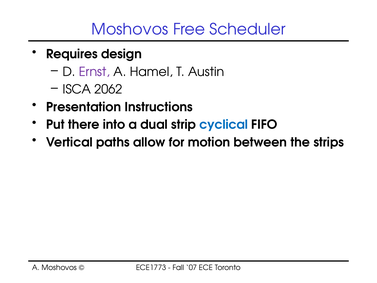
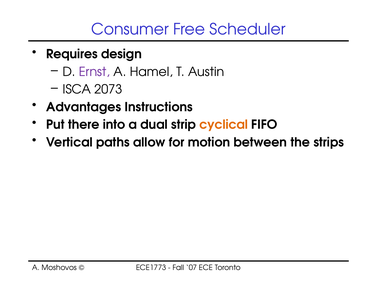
Moshovos at (130, 29): Moshovos -> Consumer
2062: 2062 -> 2073
Presentation: Presentation -> Advantages
cyclical colour: blue -> orange
